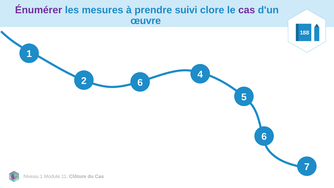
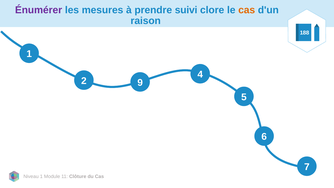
cas at (247, 10) colour: purple -> orange
œuvre: œuvre -> raison
2 6: 6 -> 9
